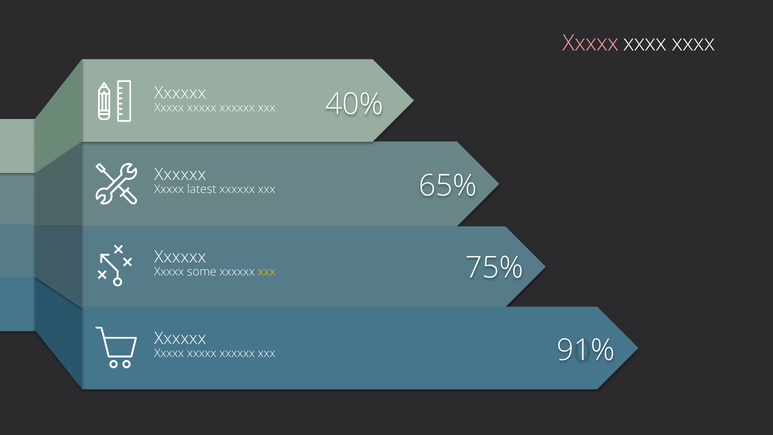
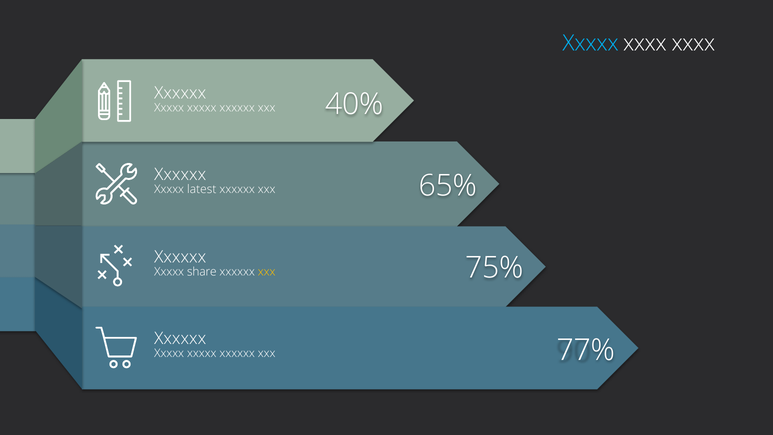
Xxxxx at (591, 43) colour: pink -> light blue
some: some -> share
91%: 91% -> 77%
